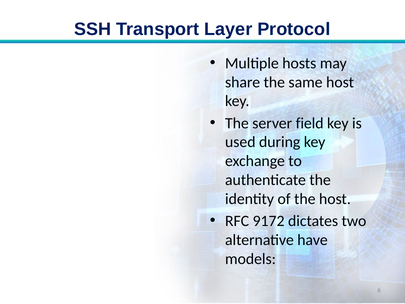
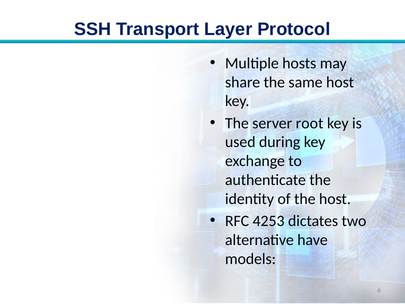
field: field -> root
9172: 9172 -> 4253
